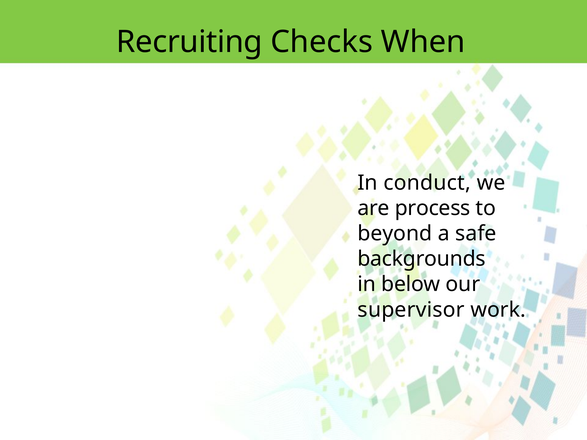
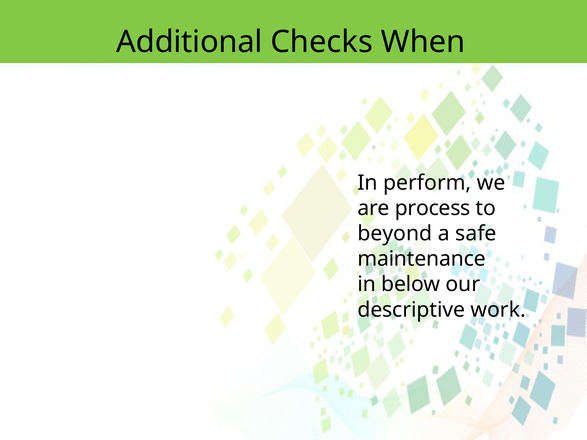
Recruiting: Recruiting -> Additional
conduct: conduct -> perform
backgrounds: backgrounds -> maintenance
supervisor: supervisor -> descriptive
